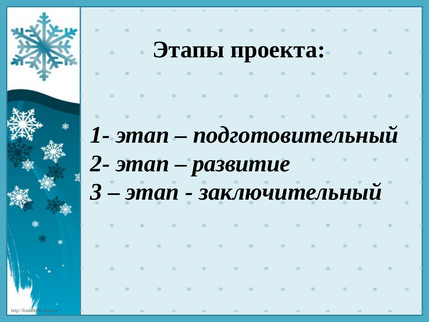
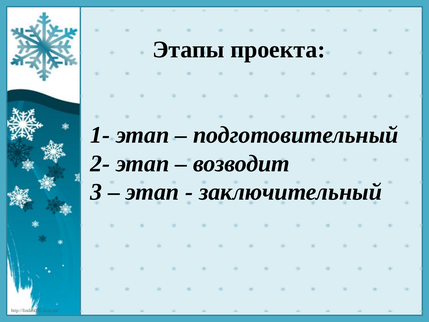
развитие: развитие -> возводит
